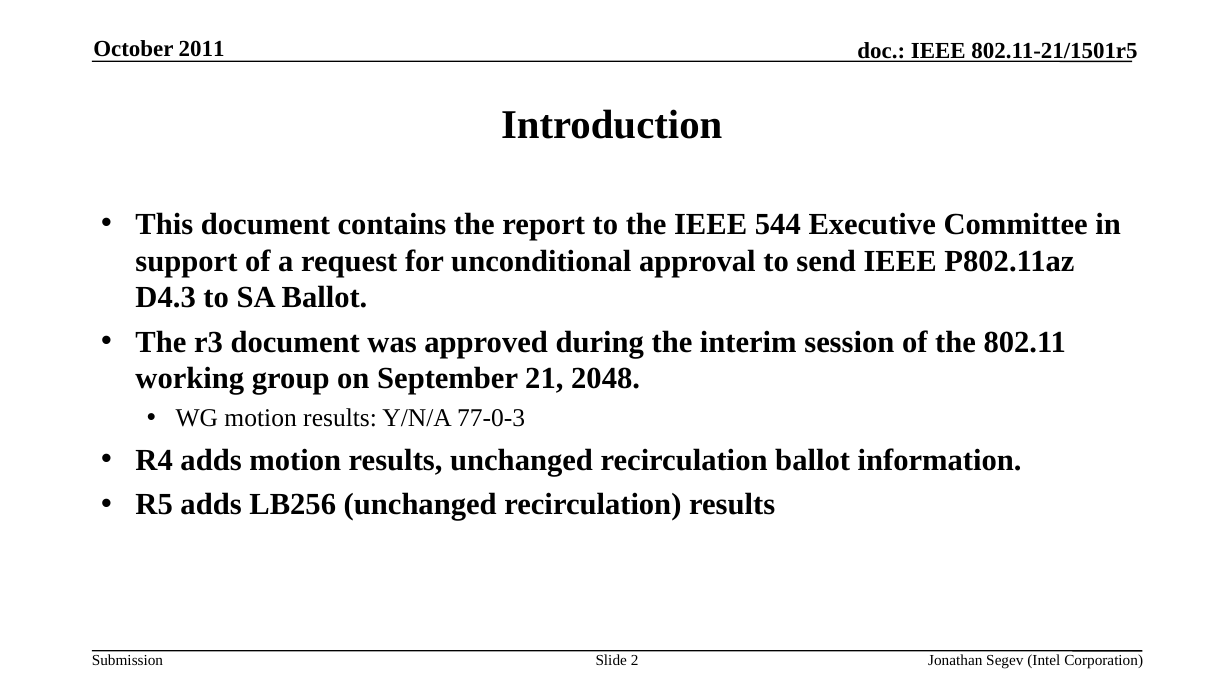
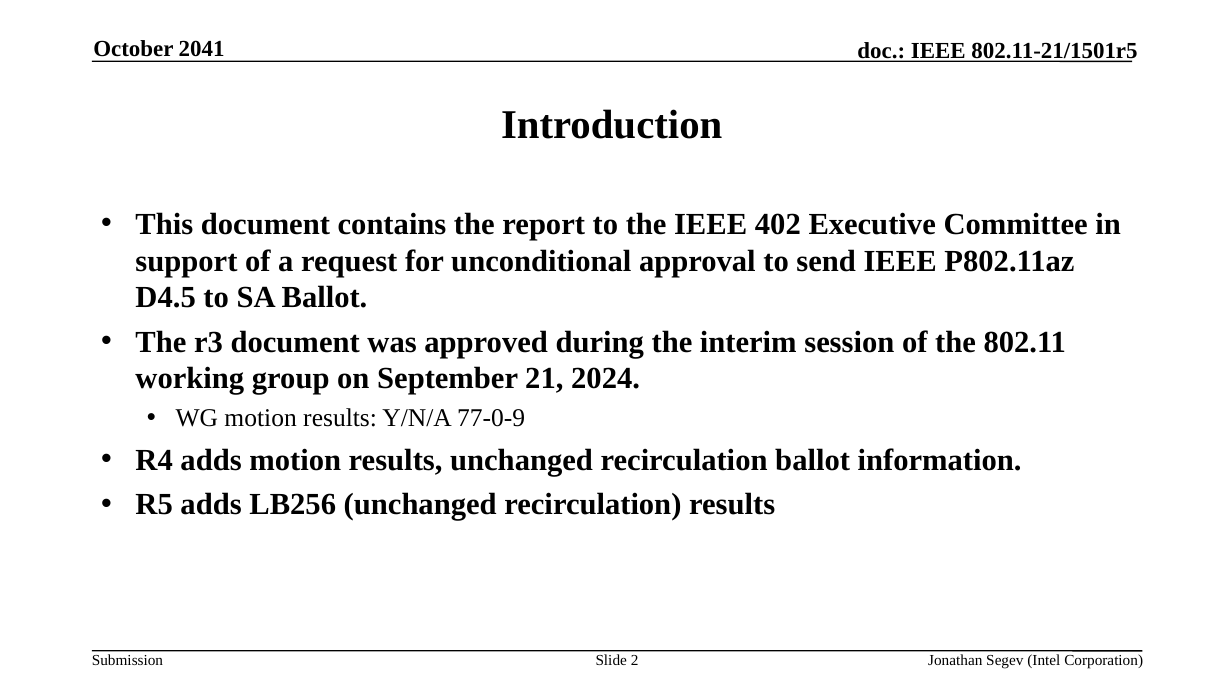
2011: 2011 -> 2041
544: 544 -> 402
D4.3: D4.3 -> D4.5
2048: 2048 -> 2024
77-0-3: 77-0-3 -> 77-0-9
